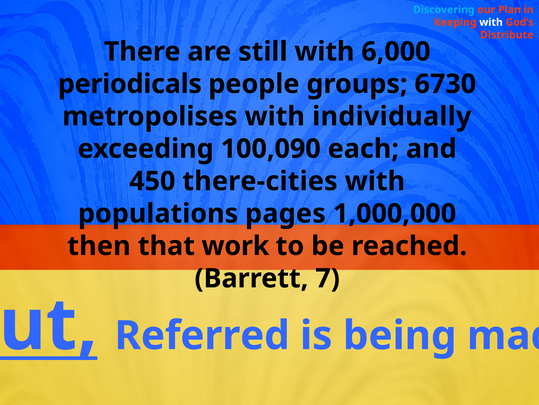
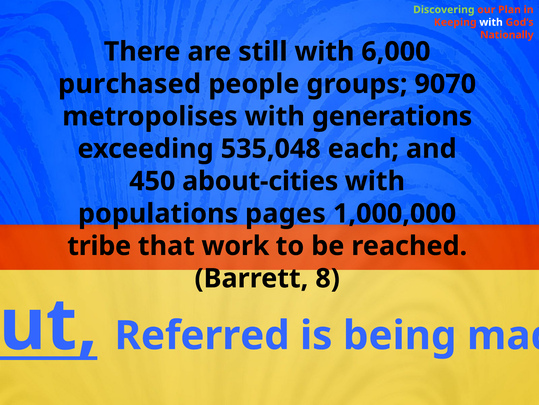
Discovering colour: light blue -> light green
Distribute: Distribute -> Nationally
periodicals: periodicals -> purchased
6730: 6730 -> 9070
individually: individually -> generations
100,090: 100,090 -> 535,048
there-cities: there-cities -> about-cities
then: then -> tribe
7: 7 -> 8
